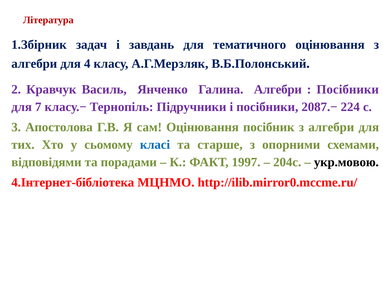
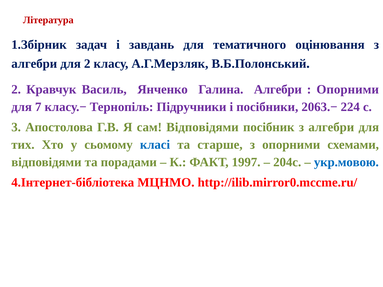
для 4: 4 -> 2
Посібники at (348, 89): Посібники -> Опорними
2087.−: 2087.− -> 2063.−
сам Оцінювання: Оцінювання -> Відповідями
укр.мовою colour: black -> blue
